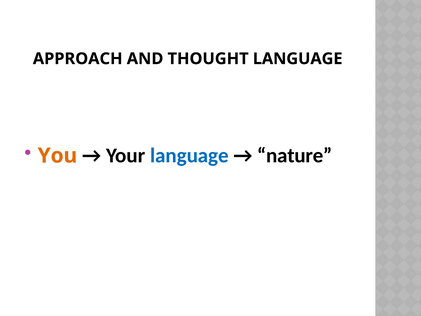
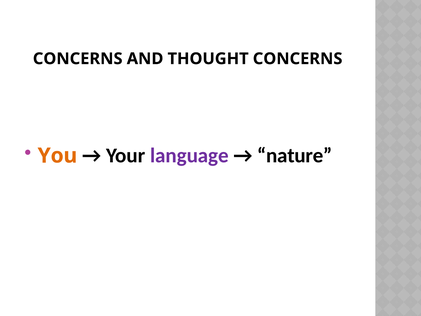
APPROACH at (78, 59): APPROACH -> CONCERNS
THOUGHT LANGUAGE: LANGUAGE -> CONCERNS
language at (189, 156) colour: blue -> purple
